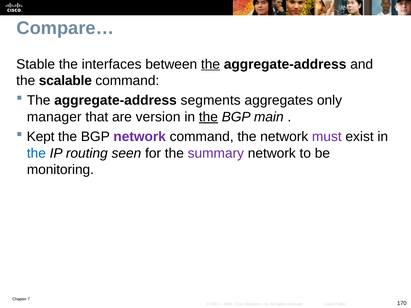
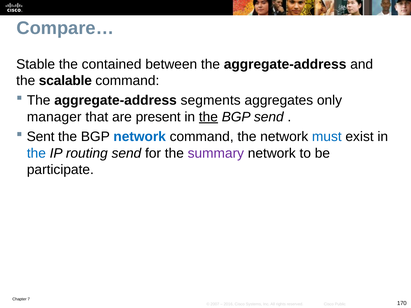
interfaces: interfaces -> contained
the at (210, 64) underline: present -> none
version: version -> present
BGP main: main -> send
Kept: Kept -> Sent
network at (140, 137) colour: purple -> blue
must colour: purple -> blue
routing seen: seen -> send
monitoring: monitoring -> participate
